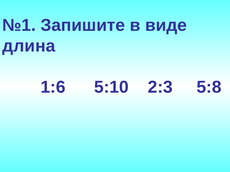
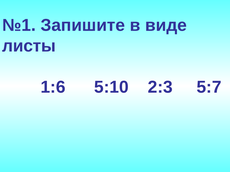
длина: длина -> листы
5:8: 5:8 -> 5:7
